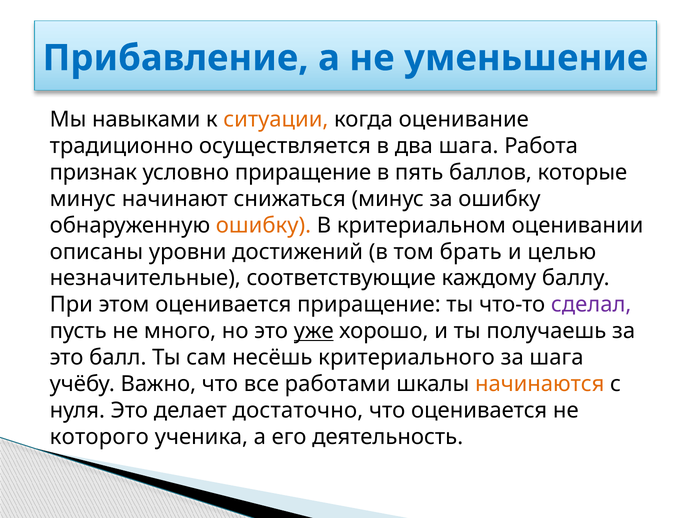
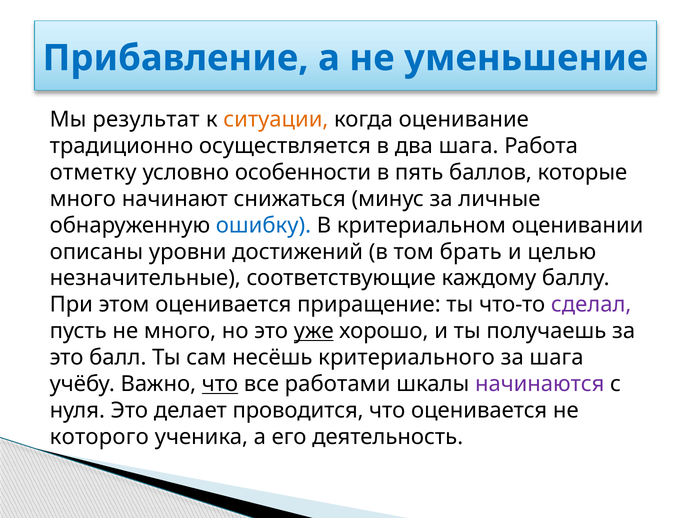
навыками: навыками -> результат
признак: признак -> отметку
условно приращение: приращение -> особенности
минус at (83, 199): минус -> много
за ошибку: ошибку -> личные
ошибку at (263, 225) colour: orange -> blue
что at (220, 384) underline: none -> present
начинаются colour: orange -> purple
достаточно: достаточно -> проводится
